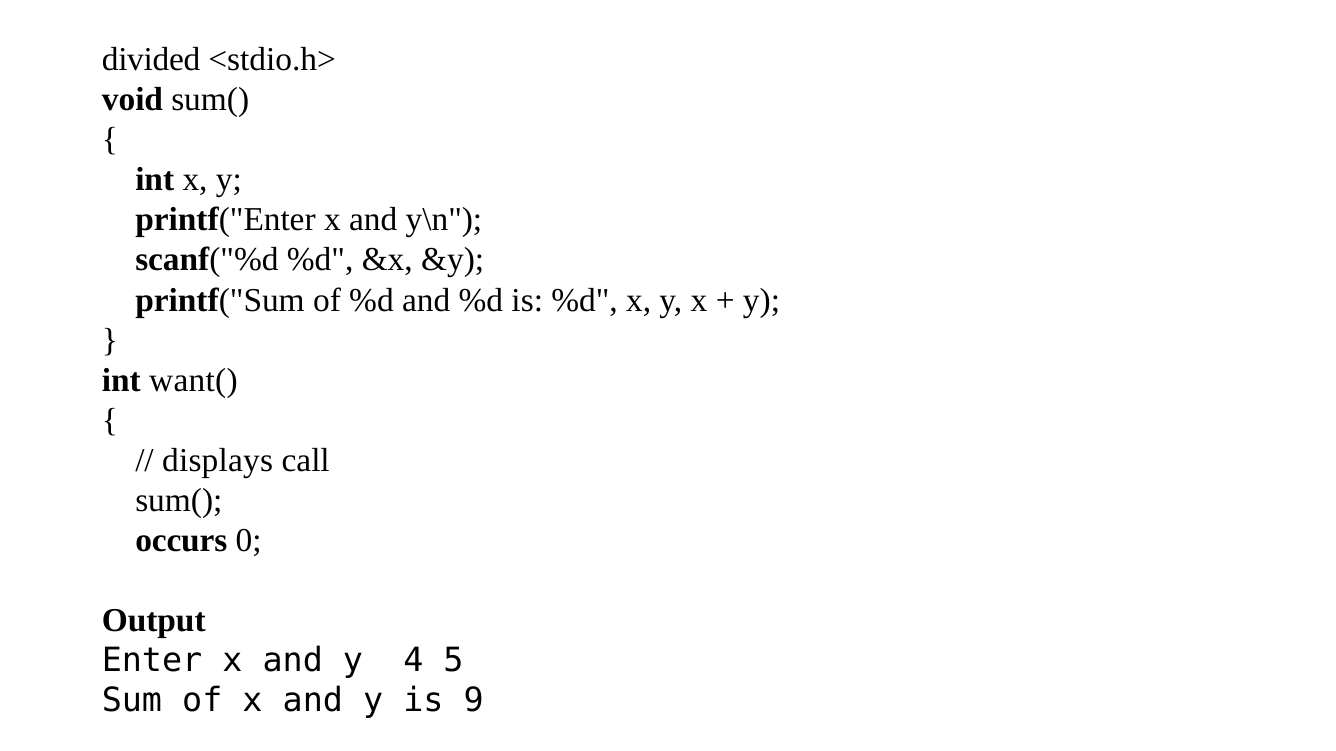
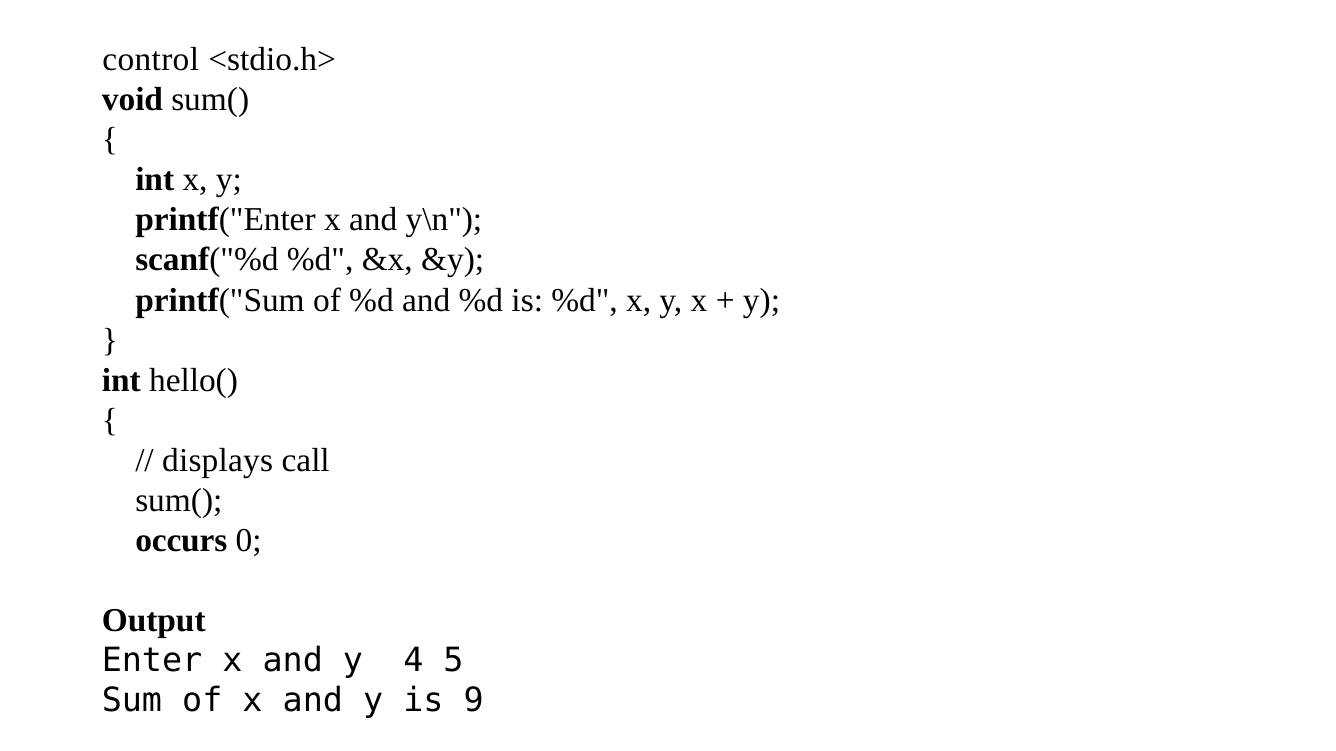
divided: divided -> control
want(: want( -> hello(
